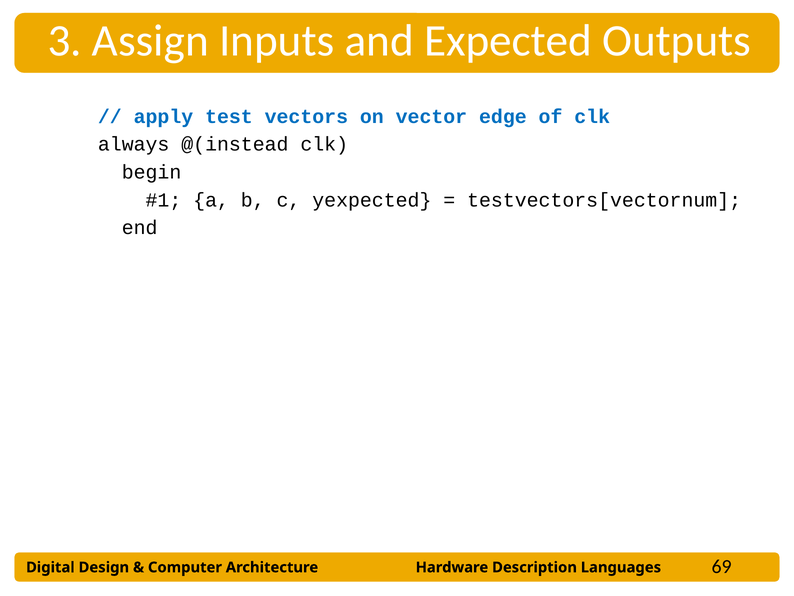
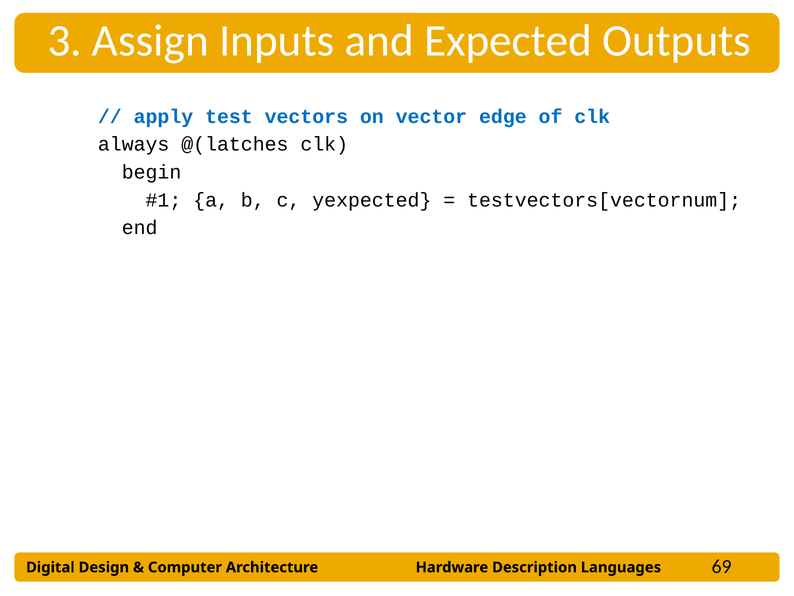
@(instead: @(instead -> @(latches
